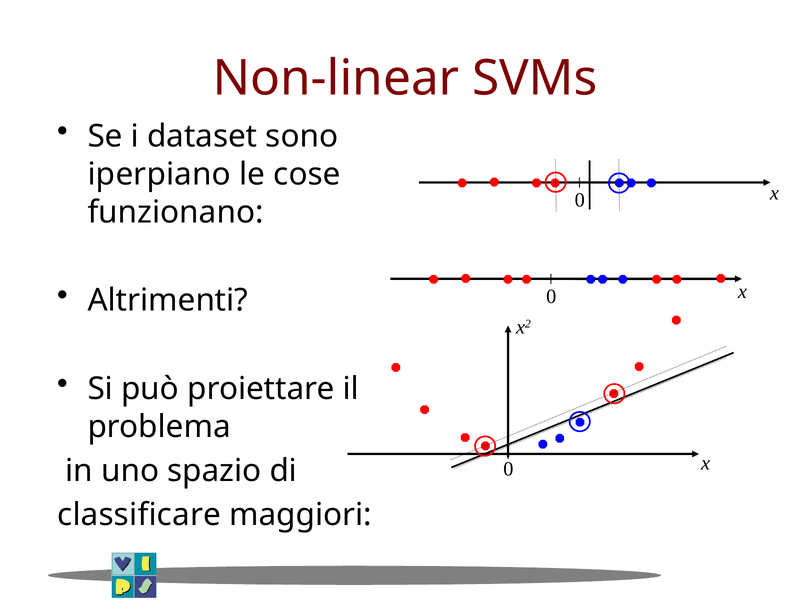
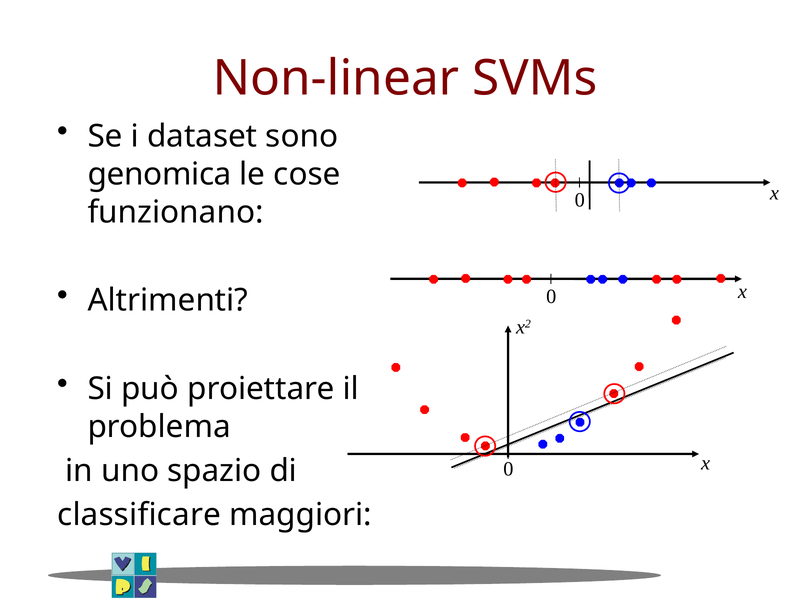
iperpiano: iperpiano -> genomica
